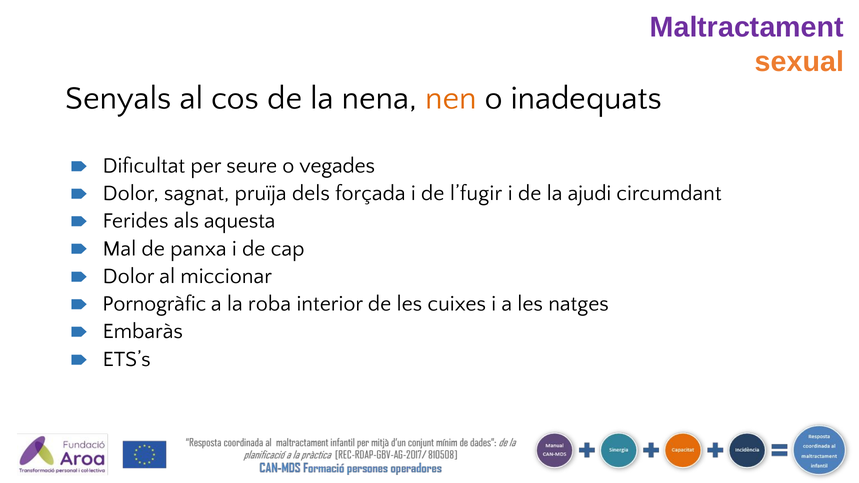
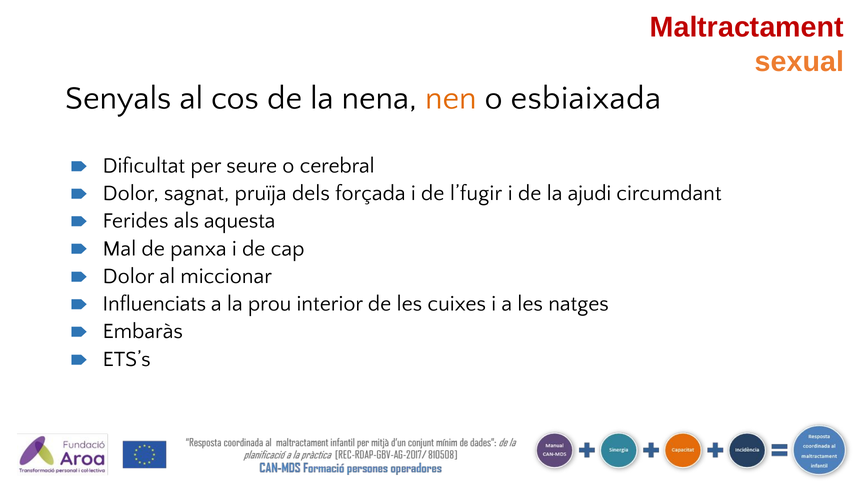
Maltractament colour: purple -> red
inadequats: inadequats -> esbiaixada
vegades: vegades -> cerebral
Pornogràfic: Pornogràfic -> Influenciats
roba: roba -> prou
